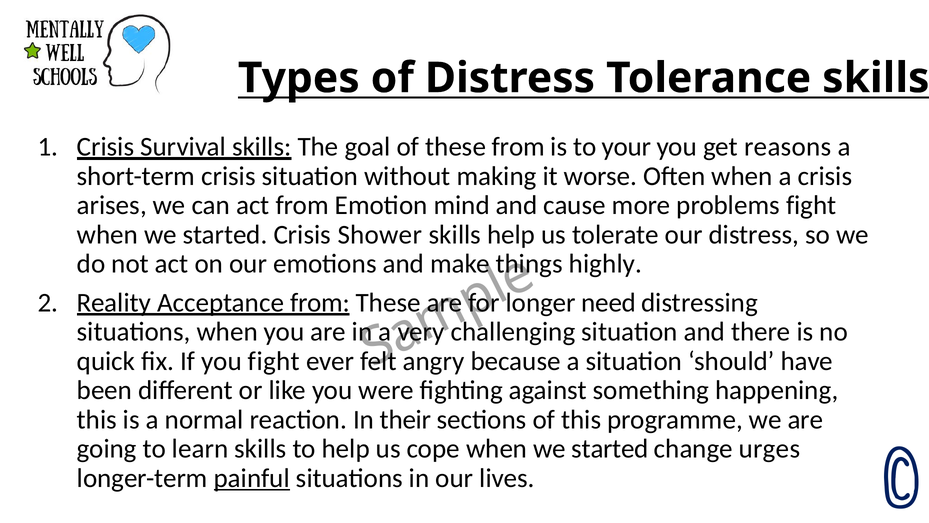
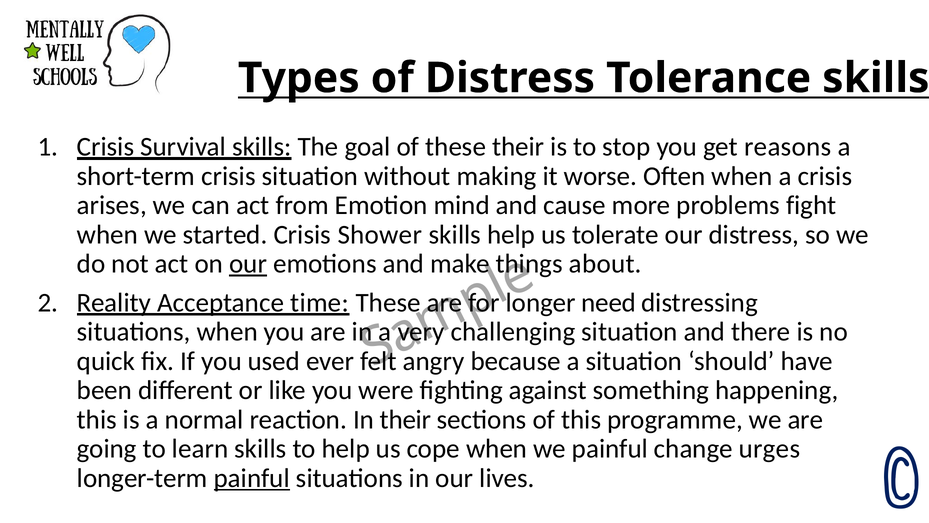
these from: from -> their
your: your -> stop
our at (248, 264) underline: none -> present
highly: highly -> about
Acceptance from: from -> time
you fight: fight -> used
cope when we started: started -> painful
